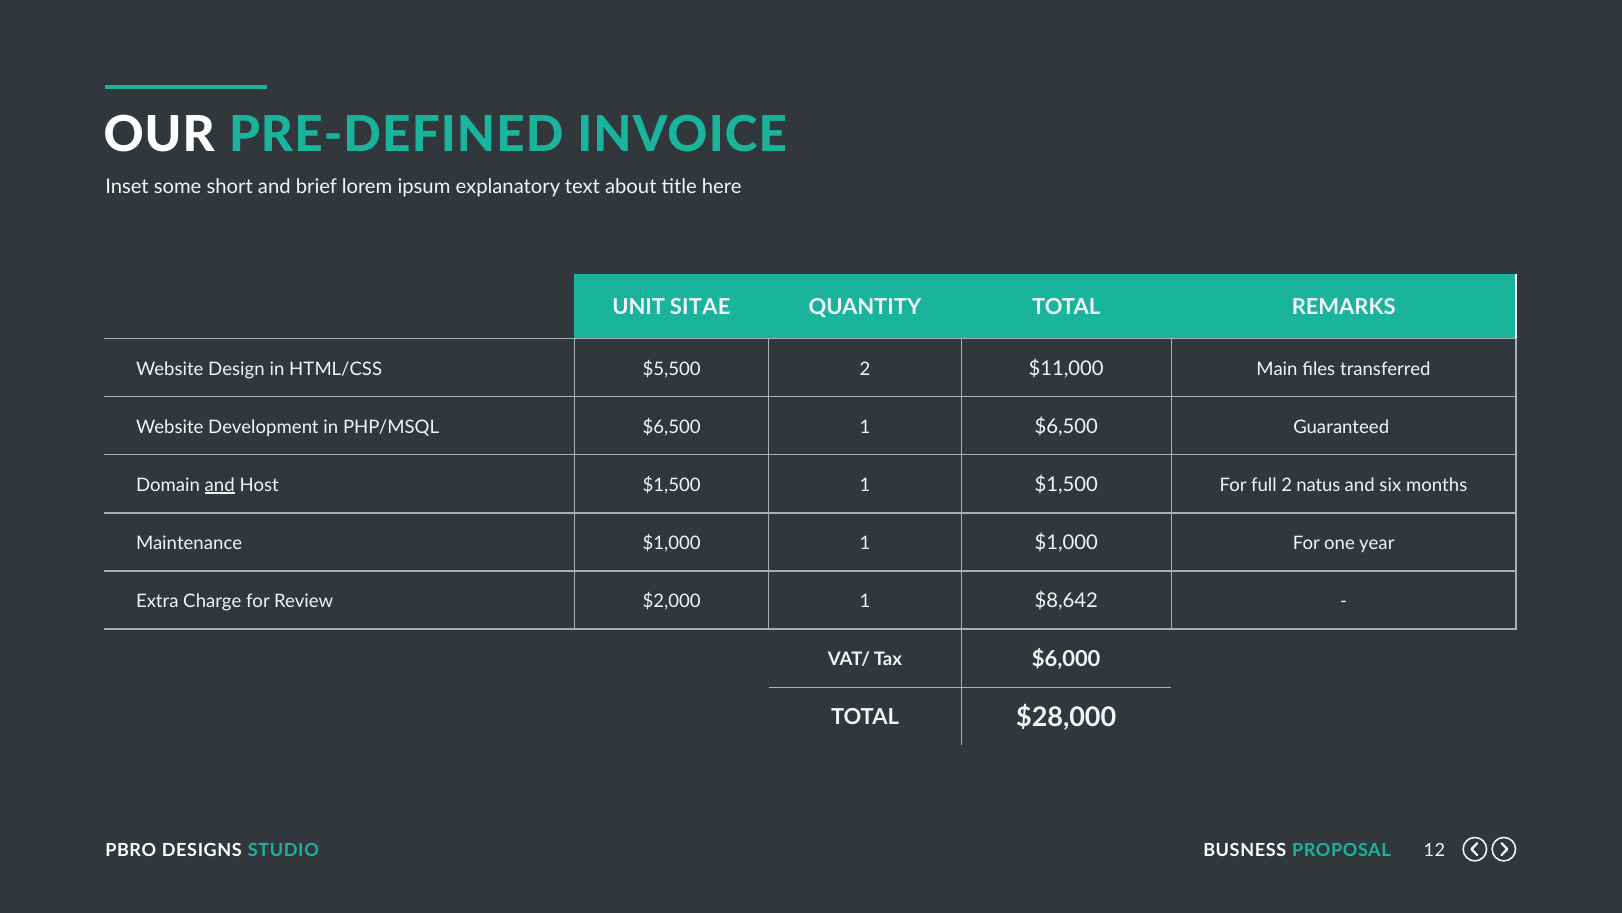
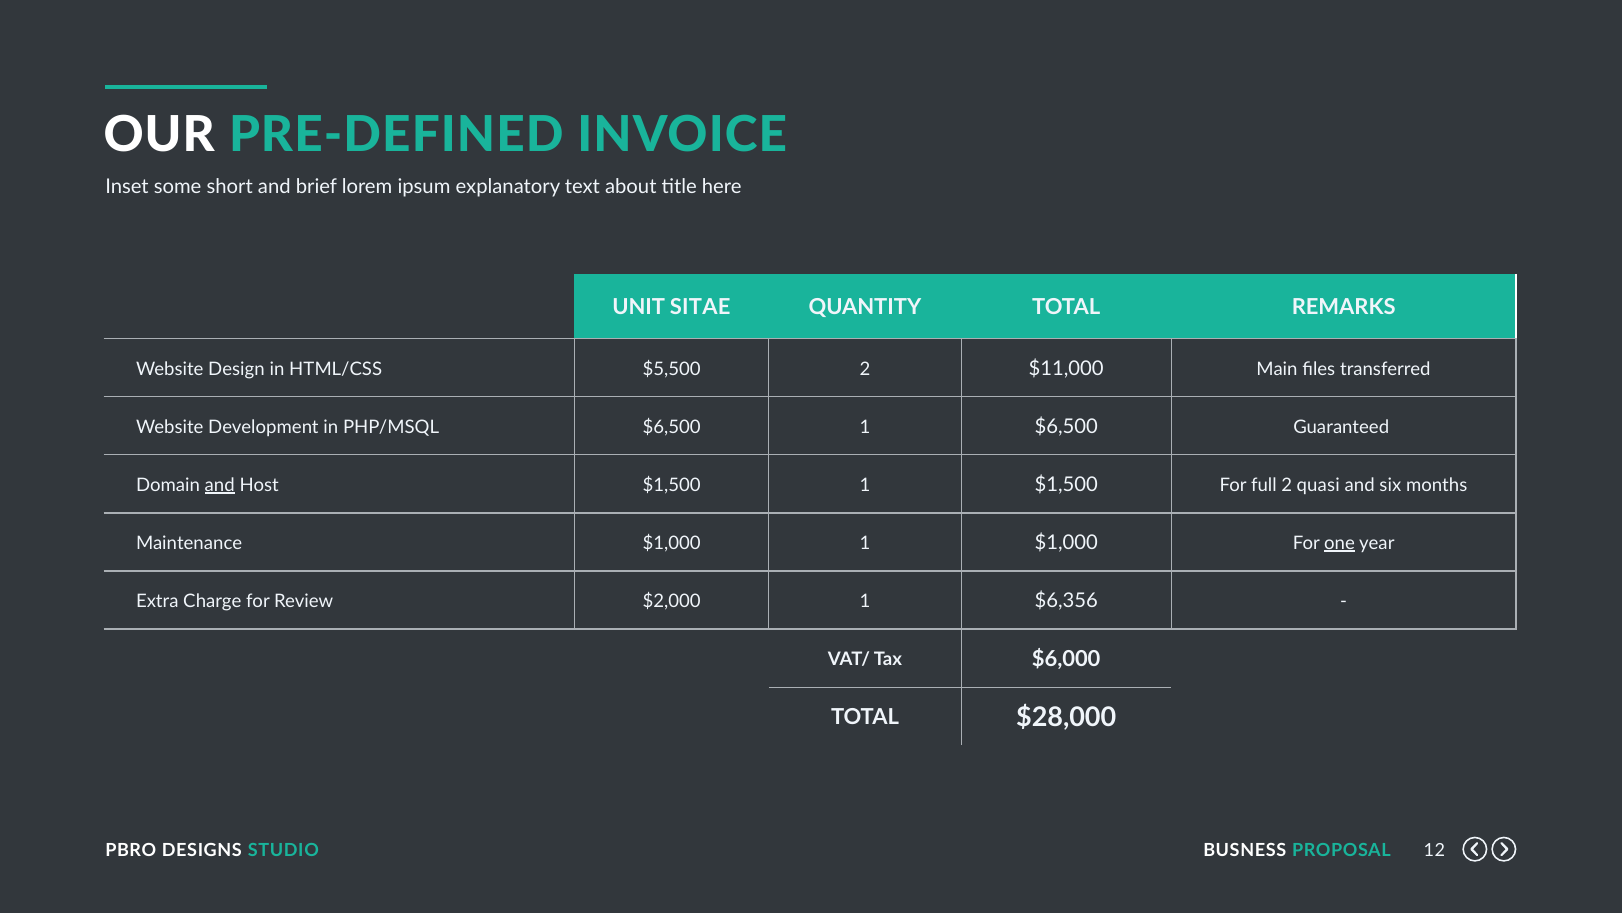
natus: natus -> quasi
one underline: none -> present
$8,642: $8,642 -> $6,356
